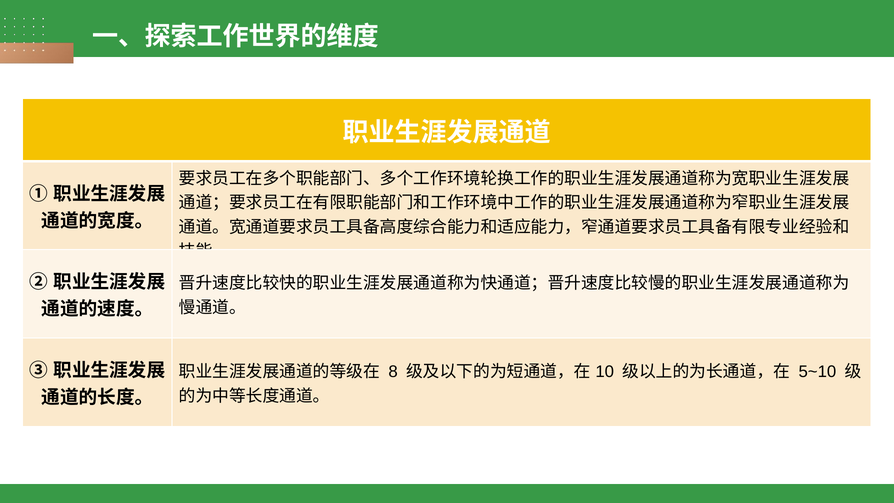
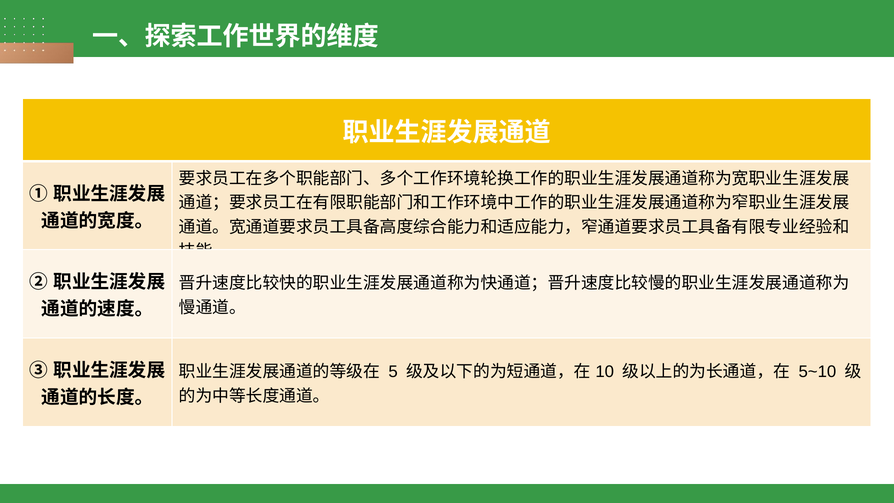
8: 8 -> 5
